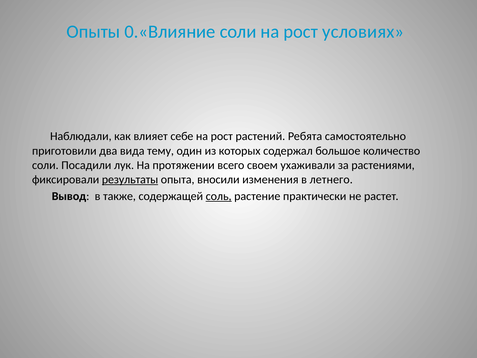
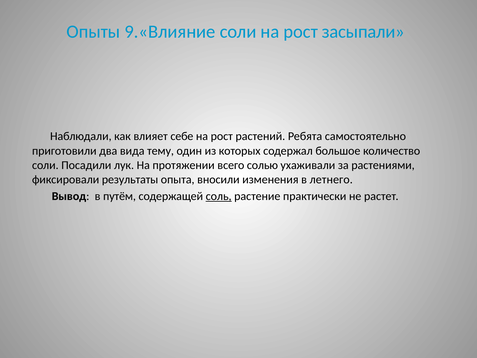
0.«Влияние: 0.«Влияние -> 9.«Влияние
условиях: условиях -> засыпали
своем: своем -> солью
результаты underline: present -> none
также: также -> путём
